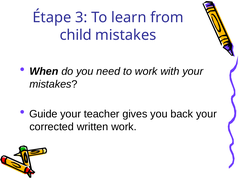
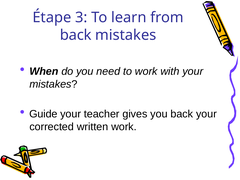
child at (76, 35): child -> back
